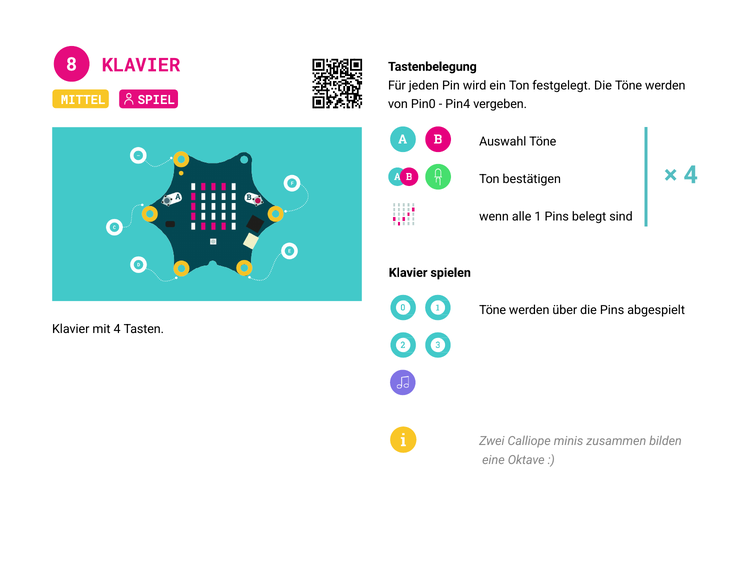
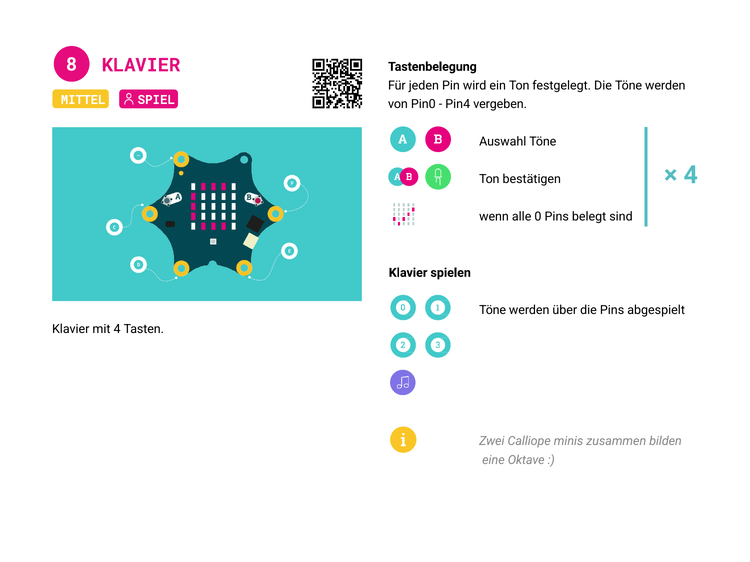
1: 1 -> 0
